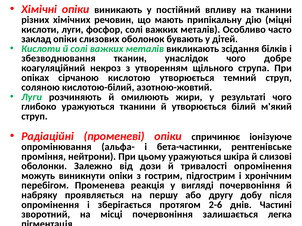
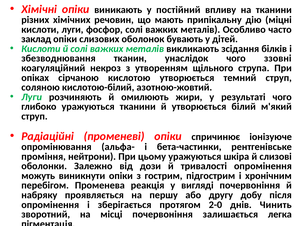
добре: добре -> ззовні
2-6: 2-6 -> 2-0
Частині: Частині -> Чинить
